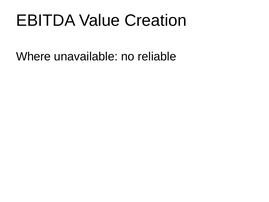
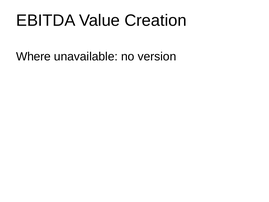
reliable: reliable -> version
